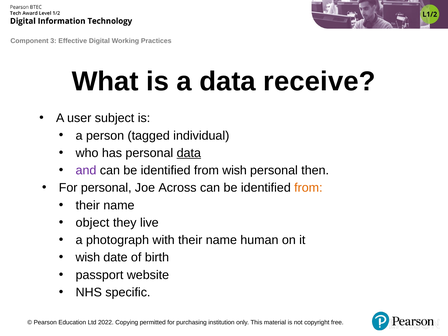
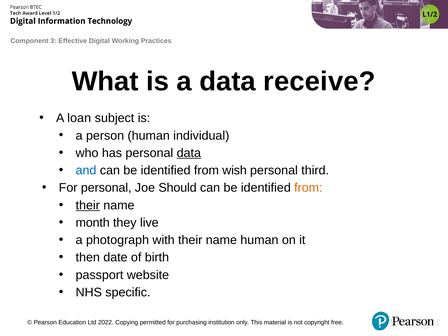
user: user -> loan
person tagged: tagged -> human
and colour: purple -> blue
then: then -> third
Across: Across -> Should
their at (88, 205) underline: none -> present
object: object -> month
wish at (88, 258): wish -> then
